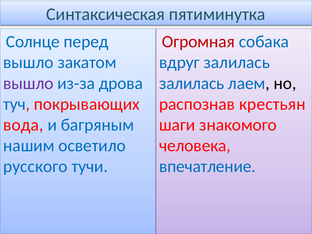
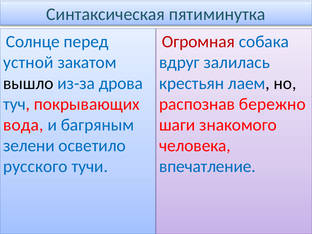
вышло at (28, 63): вышло -> устной
вышло at (28, 83) colour: purple -> black
залилась at (192, 83): залилась -> крестьян
крестьян: крестьян -> бережно
нашим: нашим -> зелени
